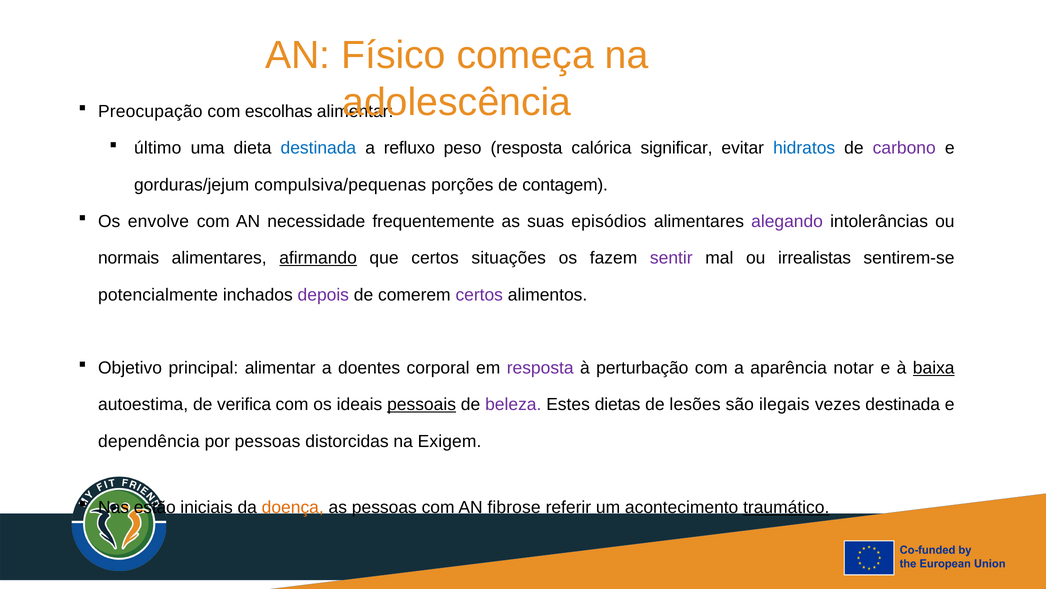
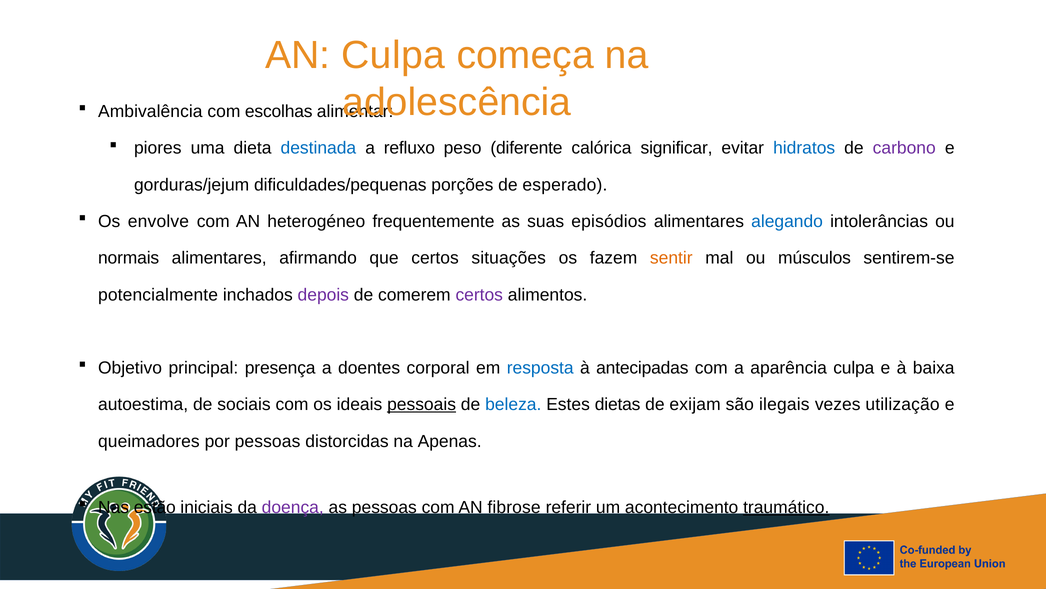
AN Físico: Físico -> Culpa
Preocupação: Preocupação -> Ambivalência
último: último -> piores
peso resposta: resposta -> diferente
compulsiva/pequenas: compulsiva/pequenas -> dificuldades/pequenas
contagem: contagem -> esperado
necessidade: necessidade -> heterogéneo
alegando colour: purple -> blue
afirmando underline: present -> none
sentir colour: purple -> orange
irrealistas: irrealistas -> músculos
principal alimentar: alimentar -> presença
resposta at (540, 368) colour: purple -> blue
perturbação: perturbação -> antecipadas
aparência notar: notar -> culpa
baixa underline: present -> none
verifica: verifica -> sociais
beleza colour: purple -> blue
lesões: lesões -> exijam
vezes destinada: destinada -> utilização
dependência: dependência -> queimadores
Exigem: Exigem -> Apenas
doença colour: orange -> purple
